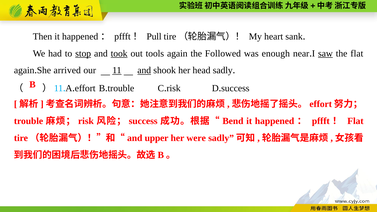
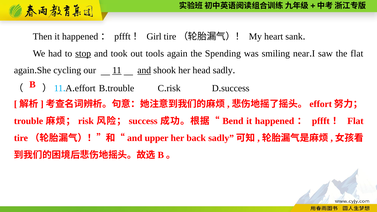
Pull: Pull -> Girl
took underline: present -> none
Followed: Followed -> Spending
enough: enough -> smiling
saw underline: present -> none
arrived: arrived -> cycling
were: were -> back
